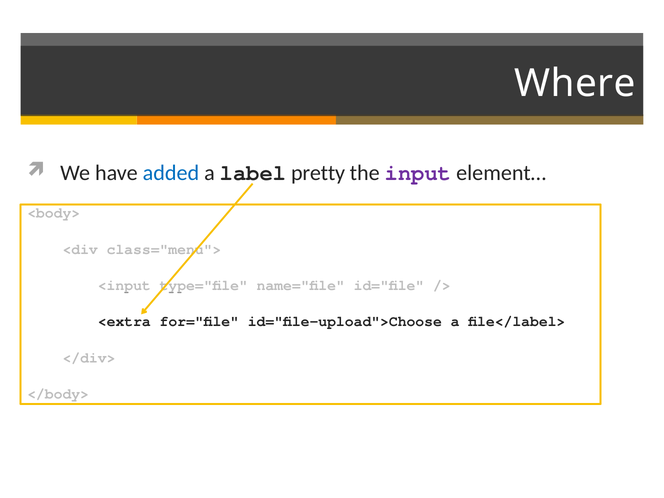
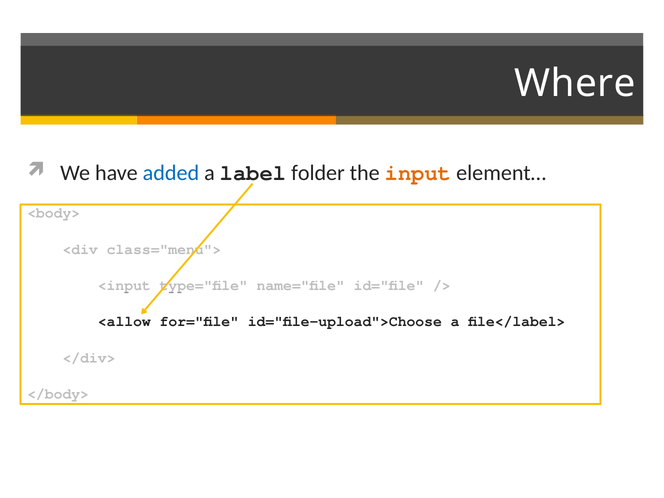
pretty: pretty -> folder
input colour: purple -> orange
<extra: <extra -> <allow
